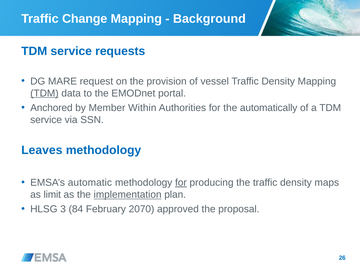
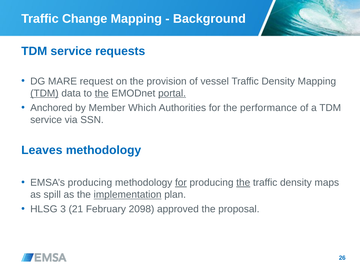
the at (102, 93) underline: none -> present
portal underline: none -> present
Within: Within -> Which
automatically: automatically -> performance
EMSA’s automatic: automatic -> producing
the at (243, 183) underline: none -> present
limit: limit -> spill
84: 84 -> 21
2070: 2070 -> 2098
